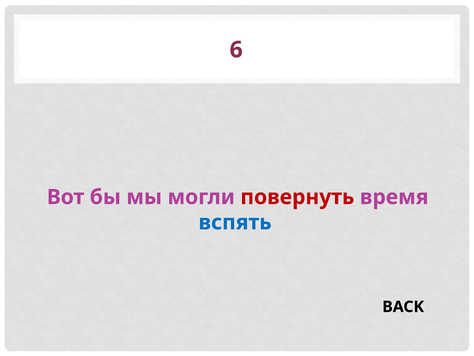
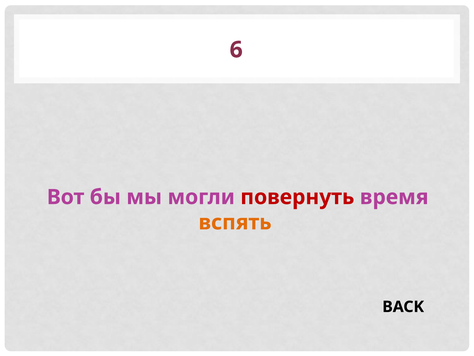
вспять colour: blue -> orange
